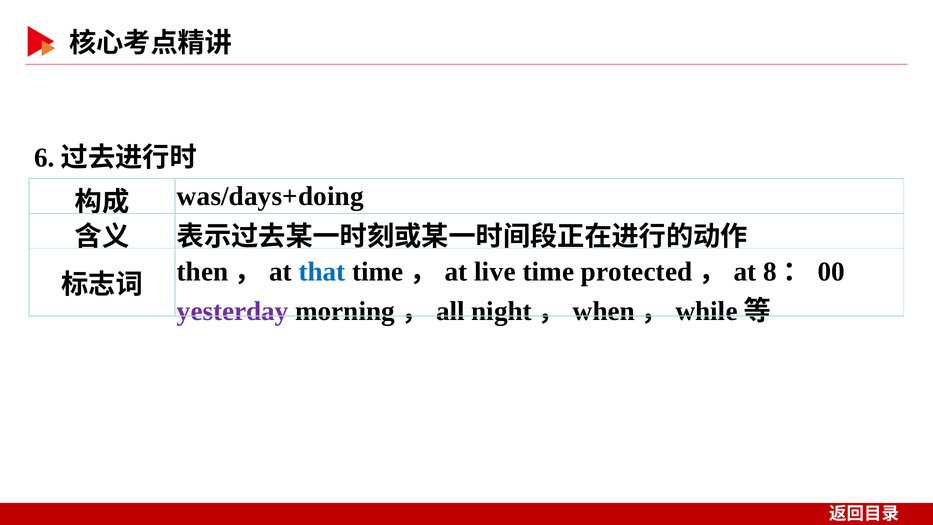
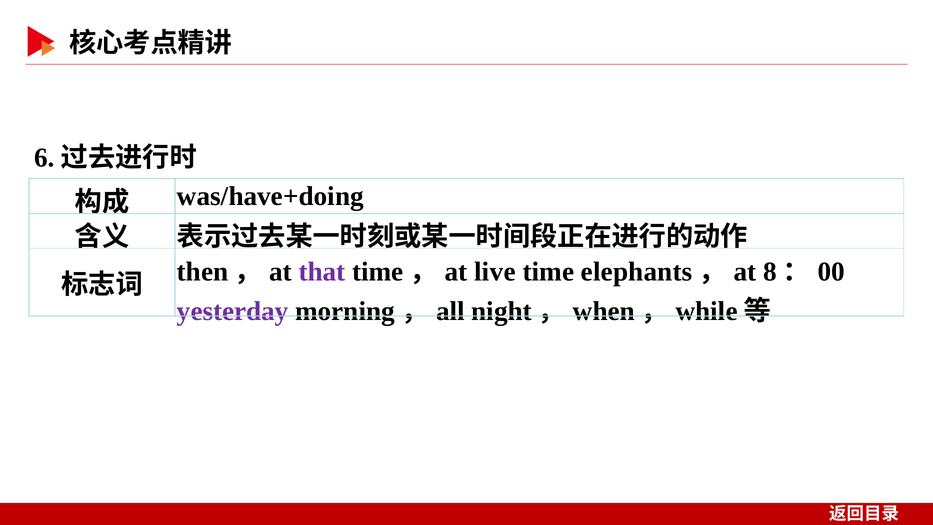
was/days+doing: was/days+doing -> was/have+doing
that colour: blue -> purple
protected: protected -> elephants
